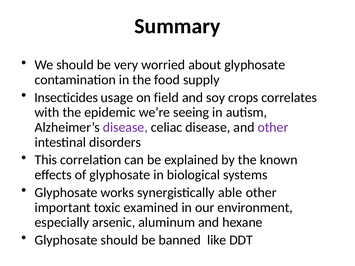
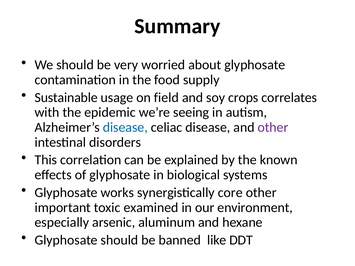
Insecticides: Insecticides -> Sustainable
disease at (125, 127) colour: purple -> blue
able: able -> core
